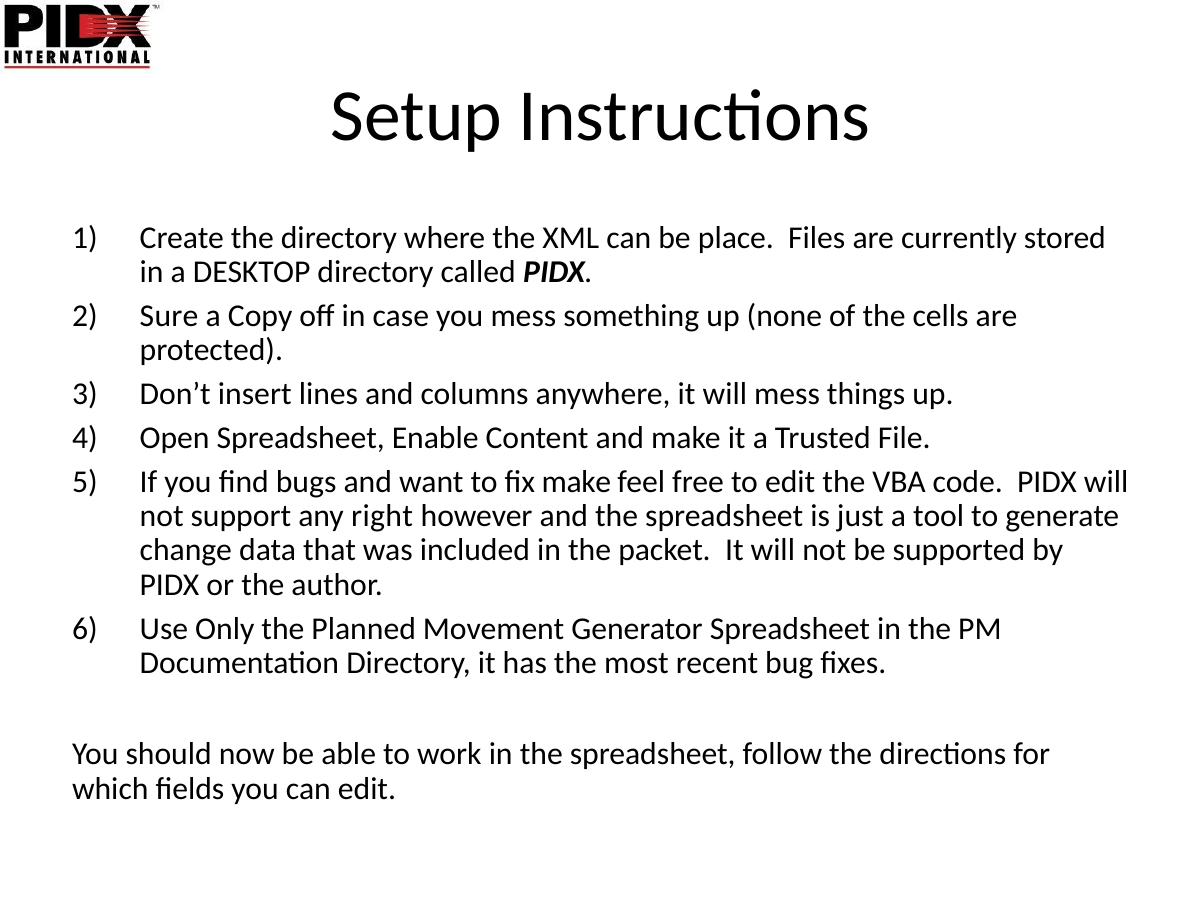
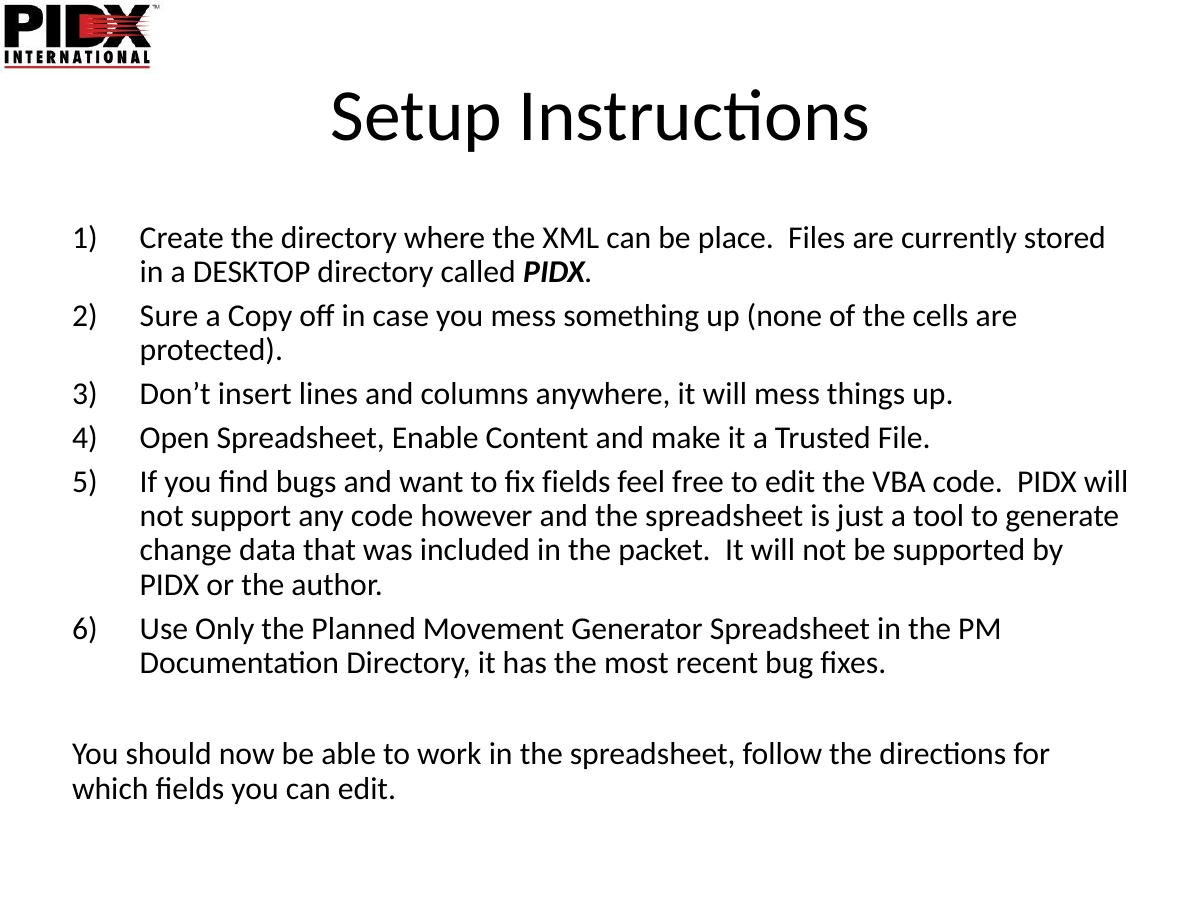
fix make: make -> fields
any right: right -> code
